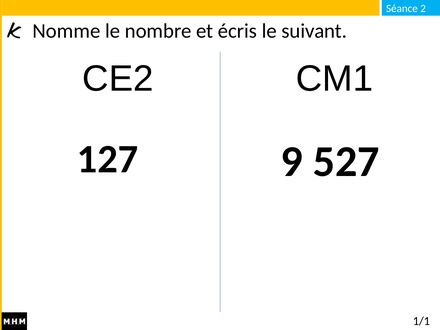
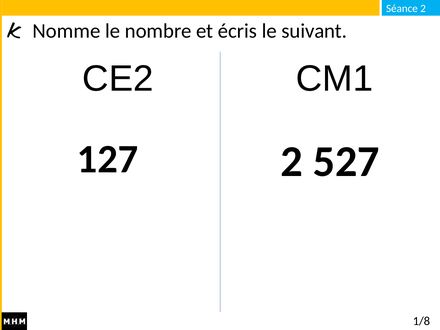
127 9: 9 -> 2
1/1: 1/1 -> 1/8
